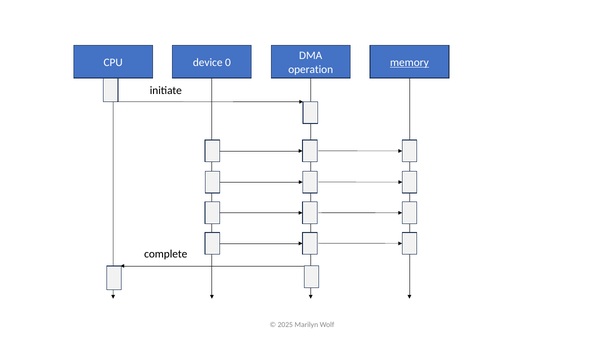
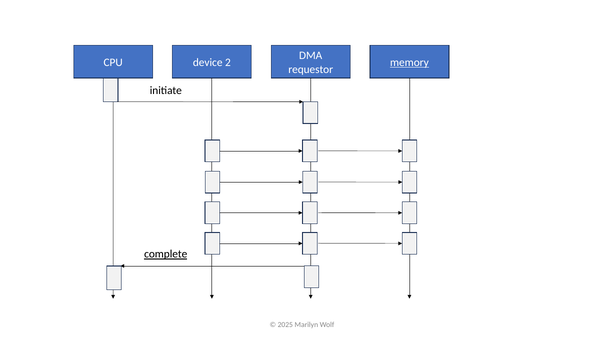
0: 0 -> 2
operation: operation -> requestor
complete underline: none -> present
